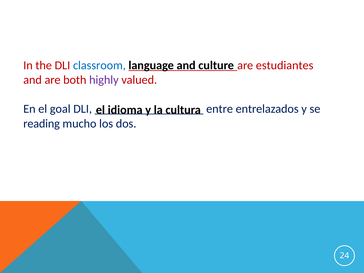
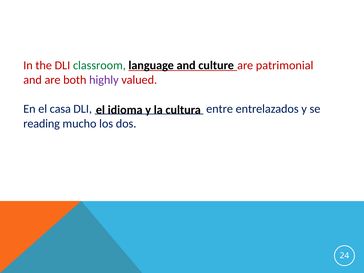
classroom colour: blue -> green
estudiantes: estudiantes -> patrimonial
goal: goal -> casa
